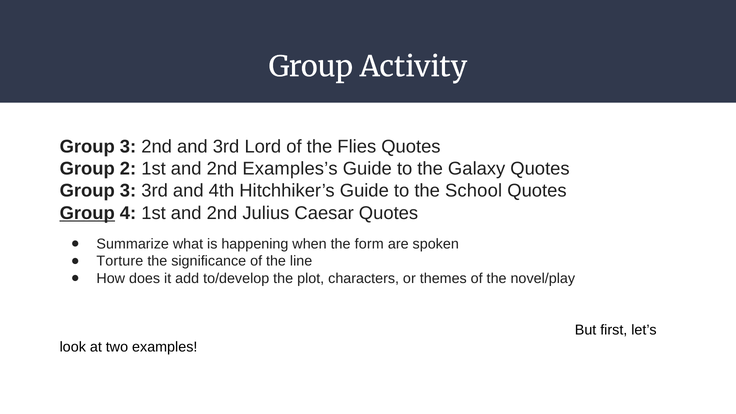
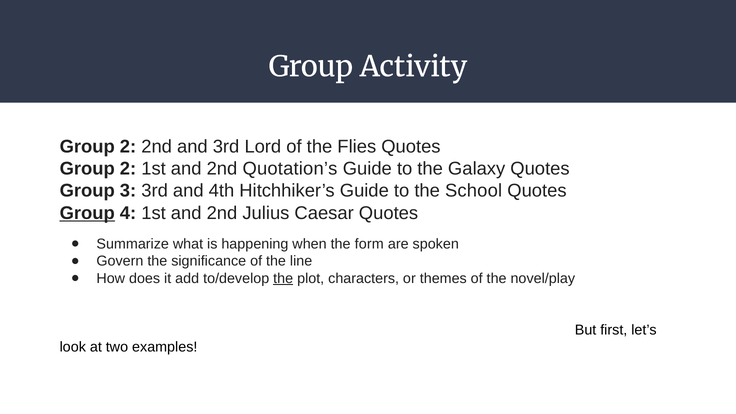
3 at (128, 147): 3 -> 2
Examples’s: Examples’s -> Quotation’s
Torture: Torture -> Govern
the at (283, 278) underline: none -> present
